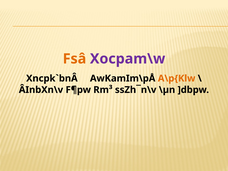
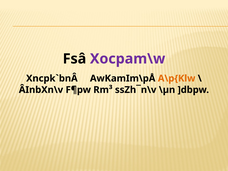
Fsâ colour: orange -> black
